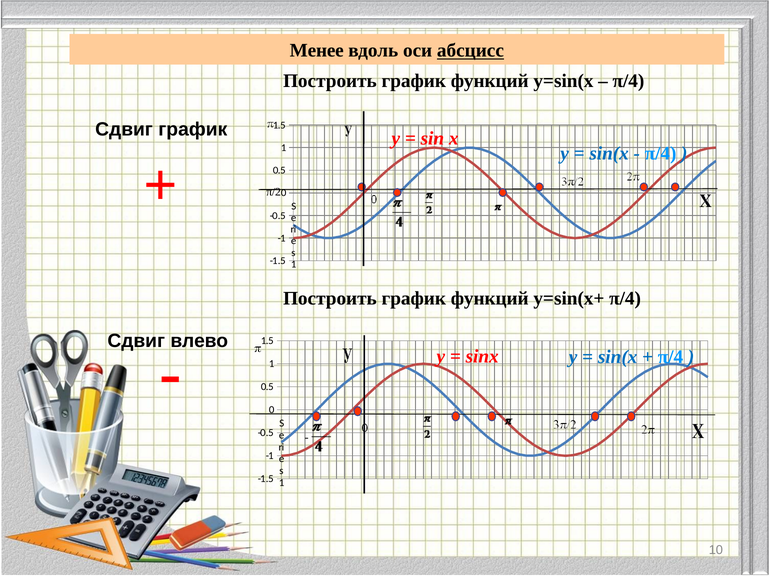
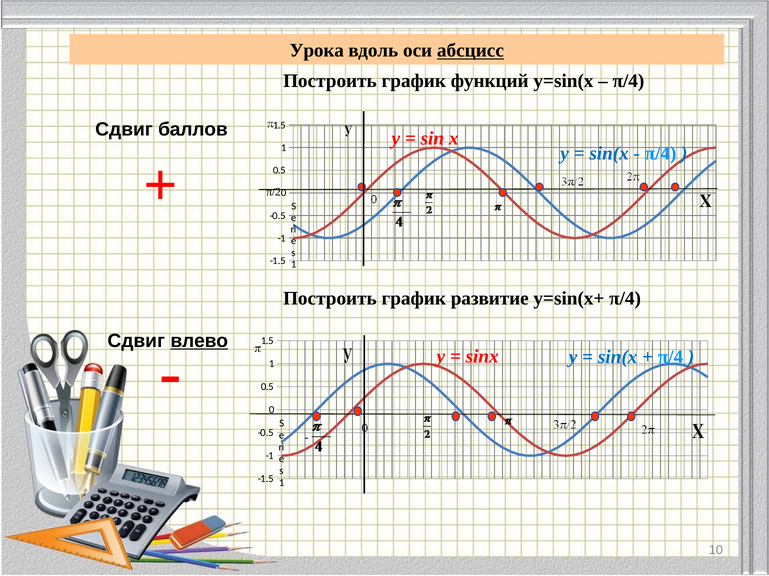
Менее: Менее -> Урока
Сдвиг график: график -> баллов
функций at (490, 299): функций -> развитие
влево underline: none -> present
